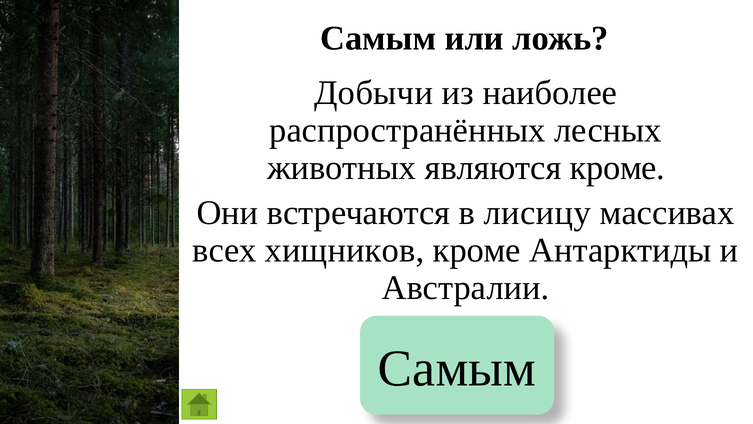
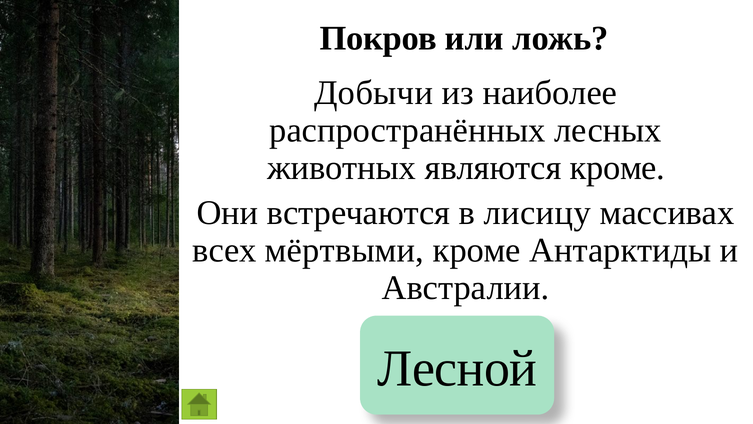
Самым at (378, 38): Самым -> Покров
хищников: хищников -> мёртвыми
Самым at (457, 368): Самым -> Лесной
